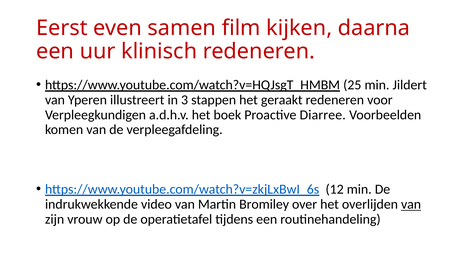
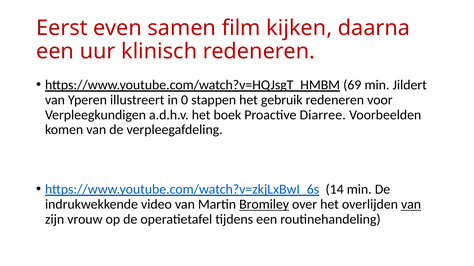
25: 25 -> 69
3: 3 -> 0
geraakt: geraakt -> gebruik
12: 12 -> 14
Bromiley underline: none -> present
